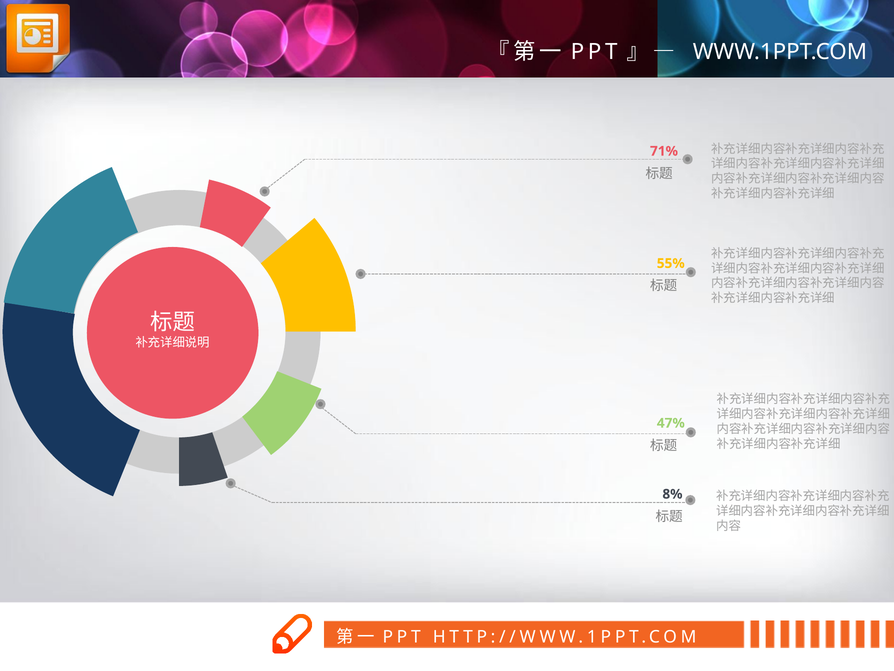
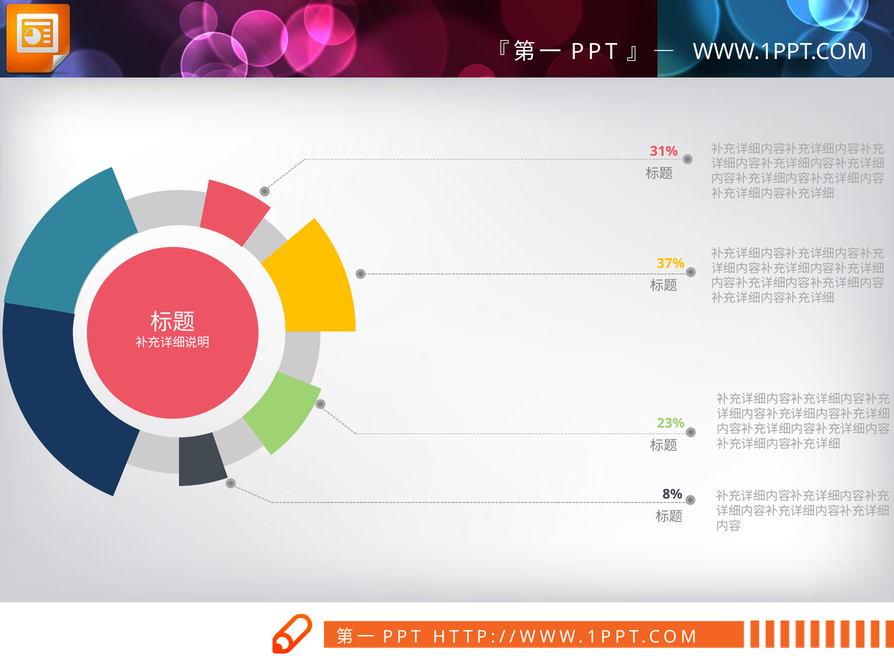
71%: 71% -> 31%
55%: 55% -> 37%
47%: 47% -> 23%
